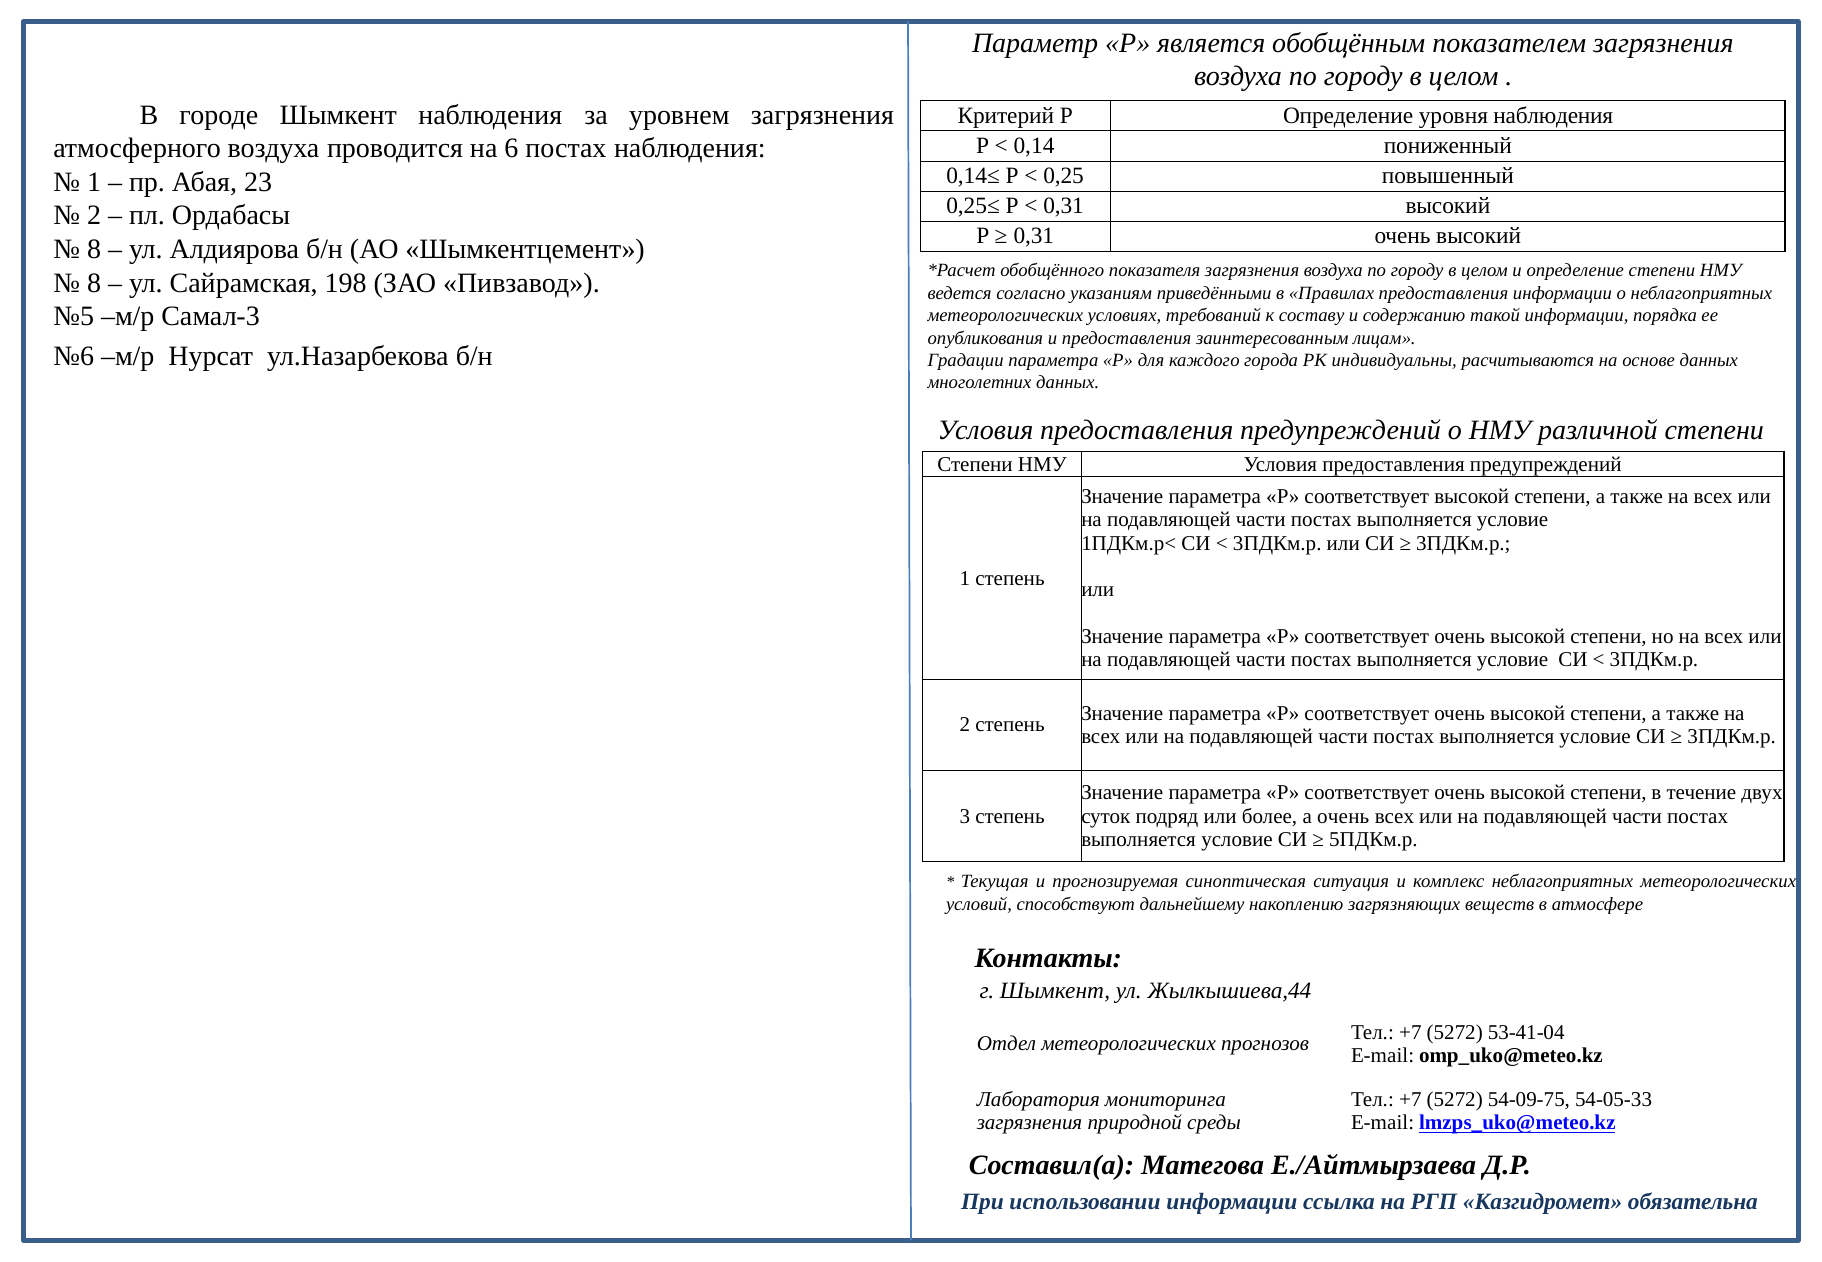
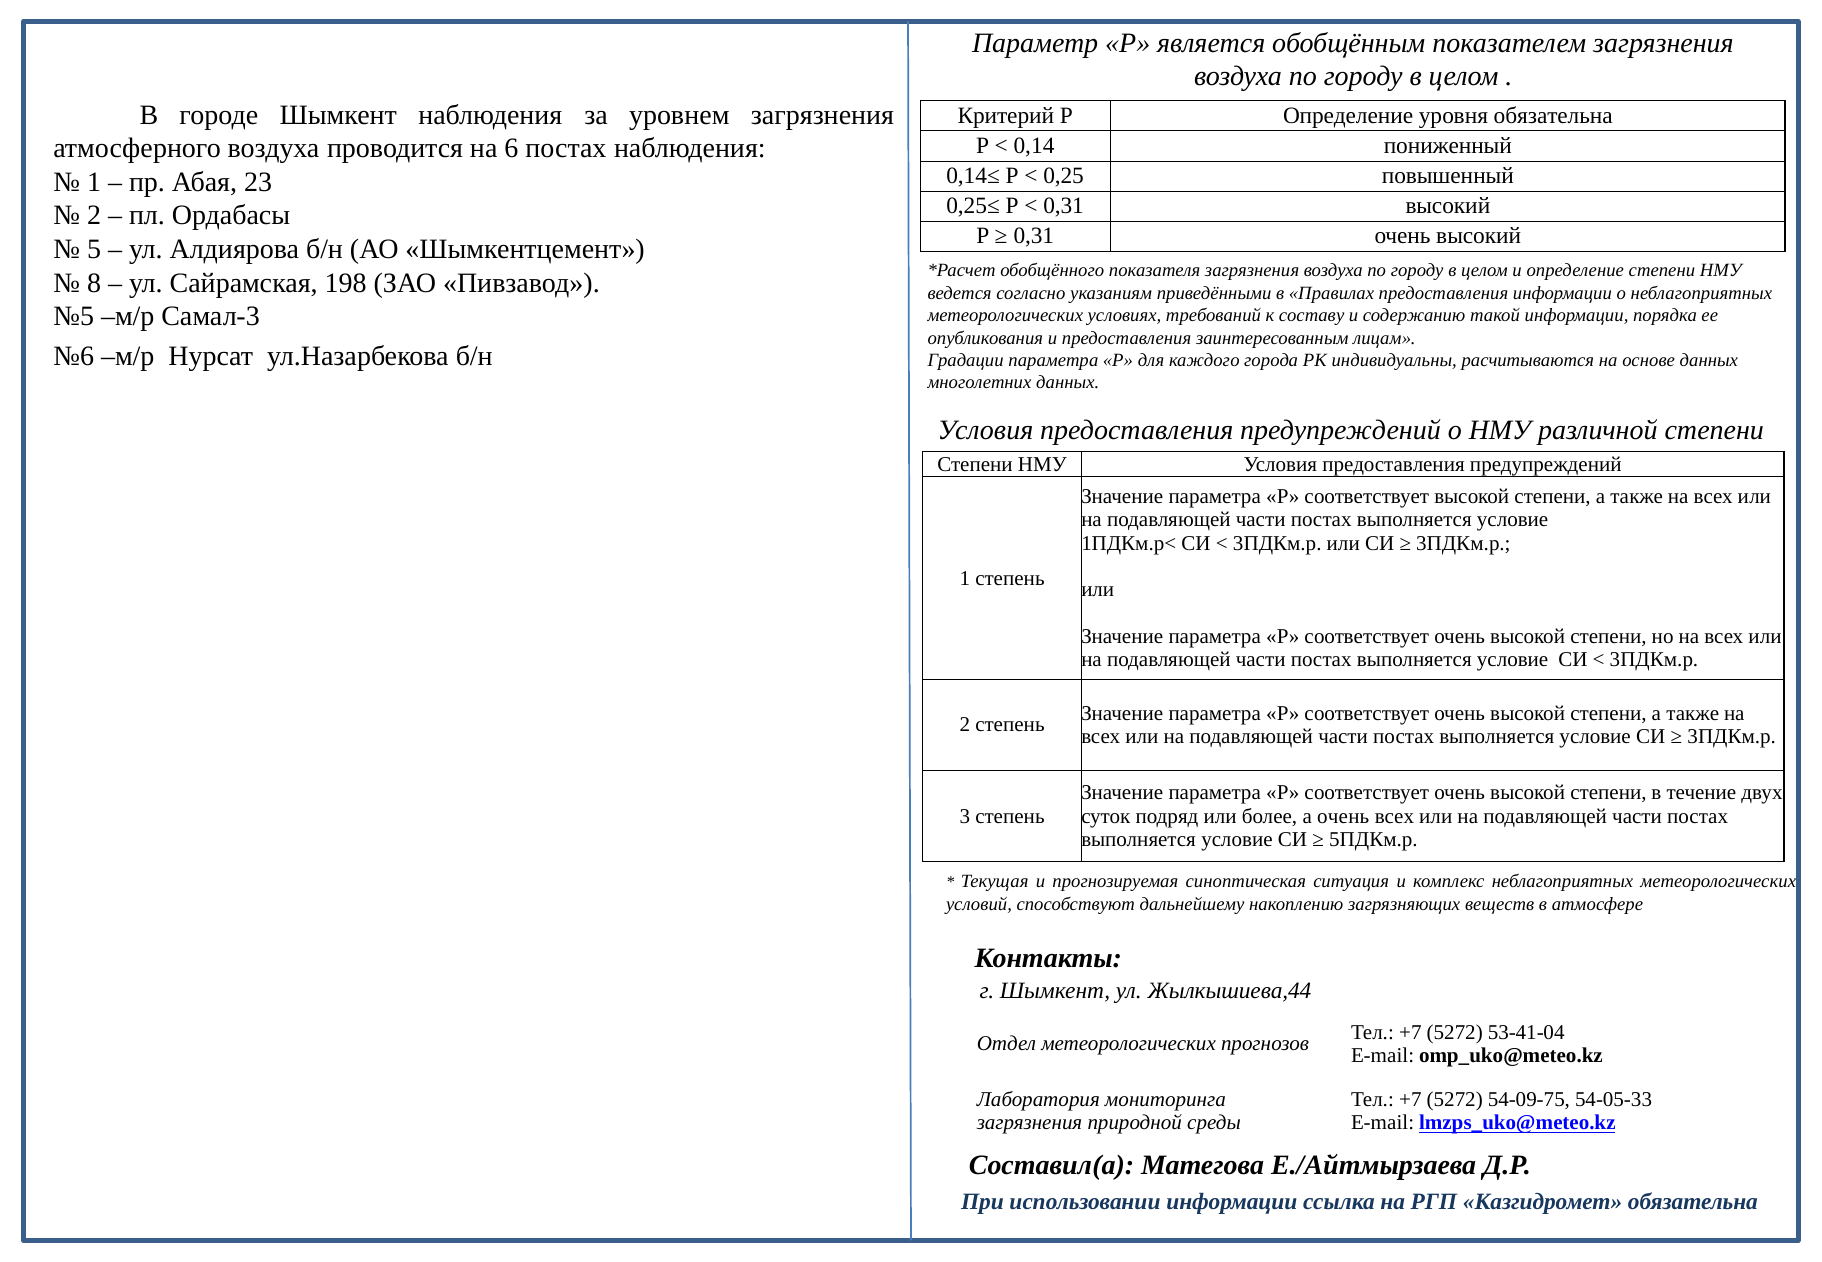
уровня наблюдения: наблюдения -> обязательна
8 at (94, 249): 8 -> 5
